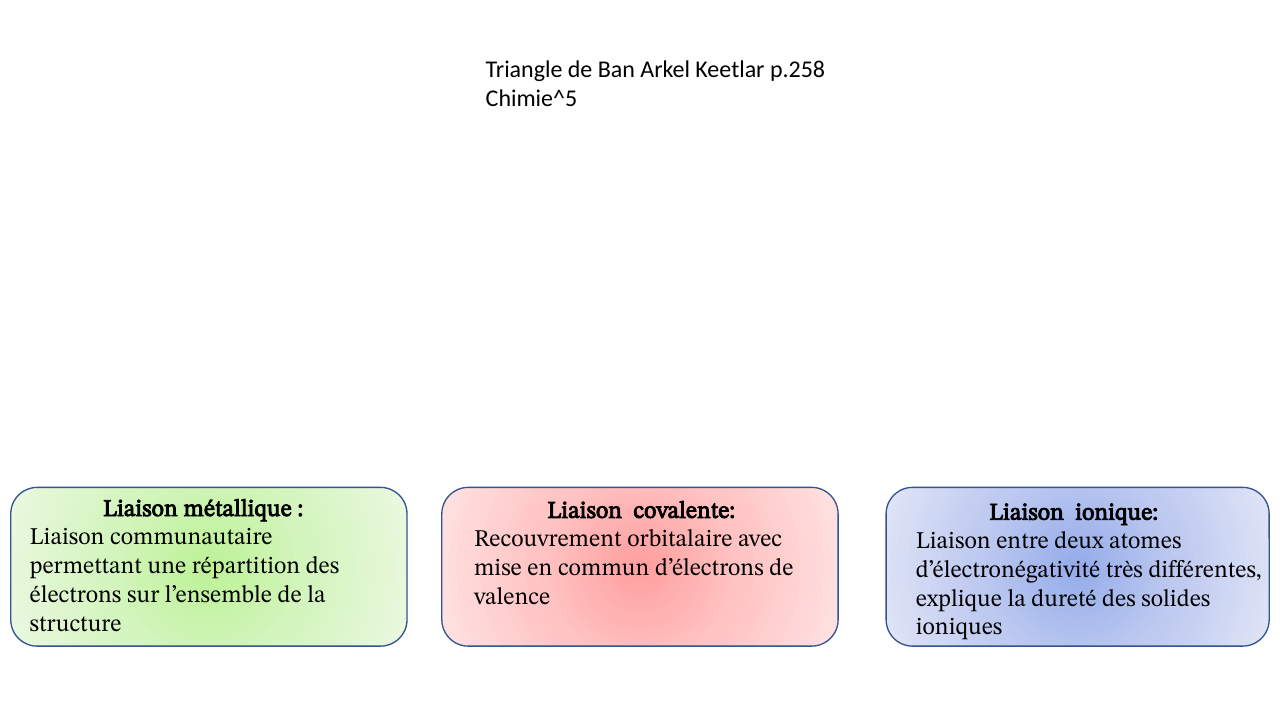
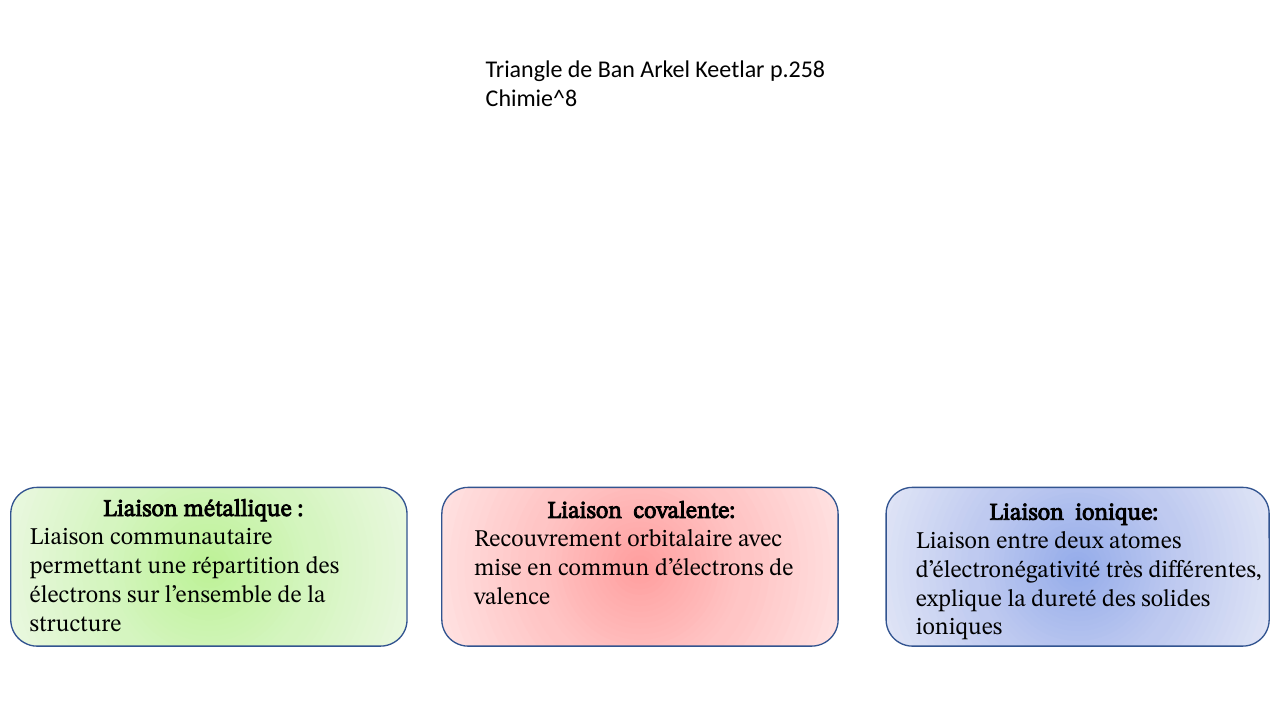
Chimie^5: Chimie^5 -> Chimie^8
